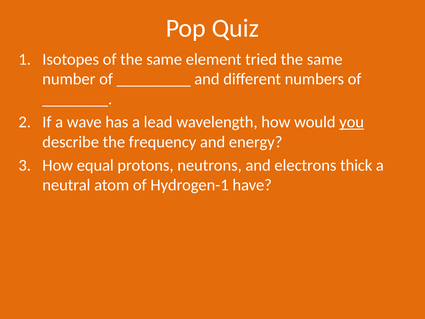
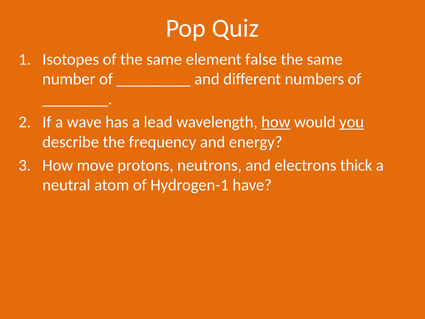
tried: tried -> false
how at (276, 122) underline: none -> present
equal: equal -> move
